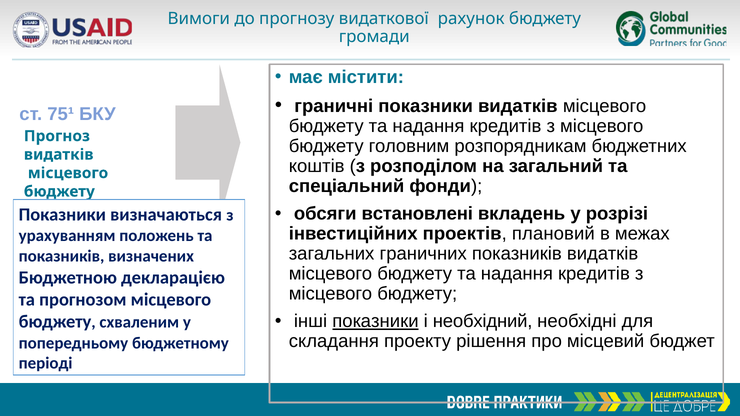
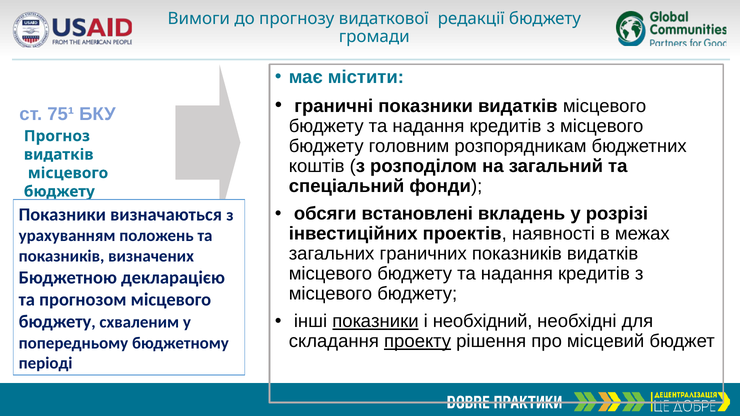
рахунок: рахунок -> редакції
плановий: плановий -> наявності
проекту underline: none -> present
